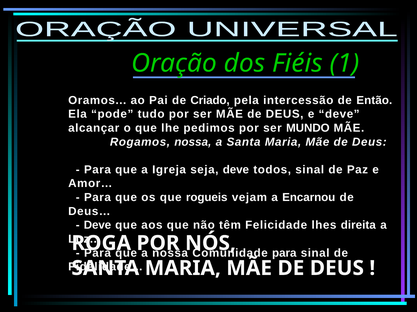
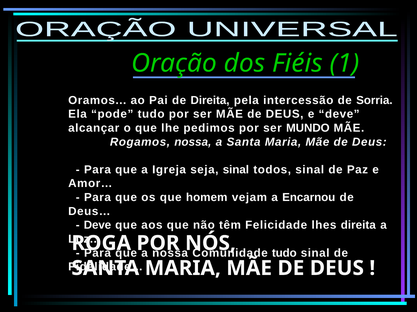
de Criado: Criado -> Direita
Então: Então -> Sorria
seja deve: deve -> sinal
rogueis: rogueis -> homem
para at (284, 253): para -> tudo
